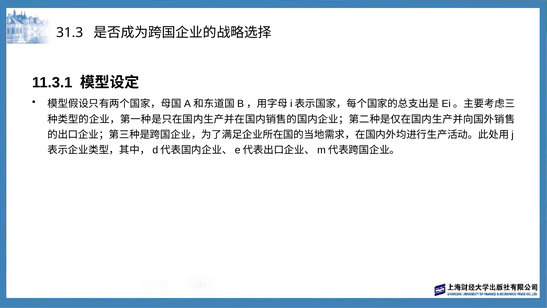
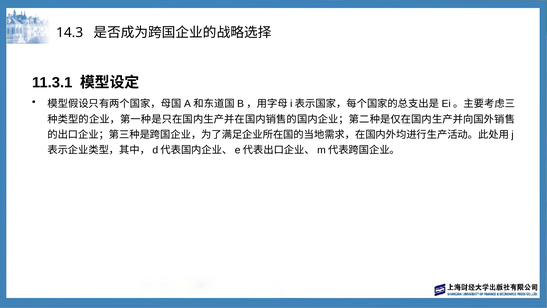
31.3: 31.3 -> 14.3
